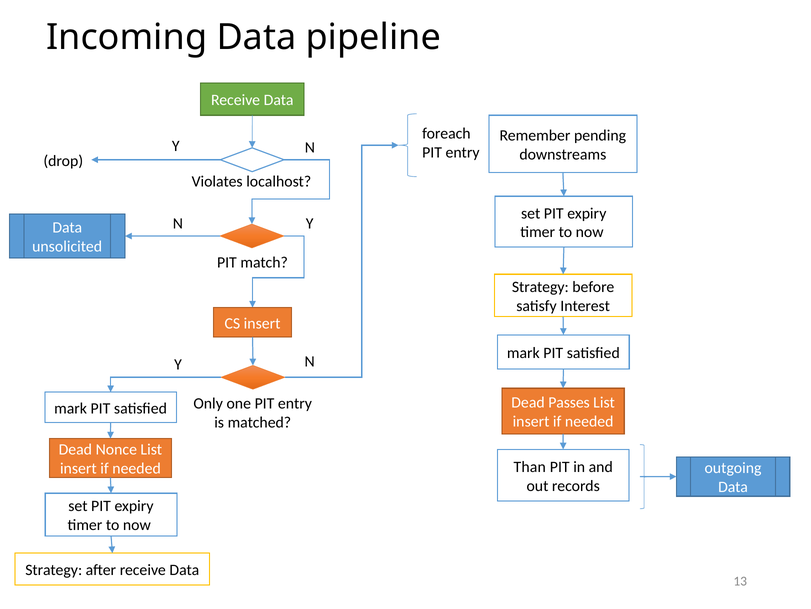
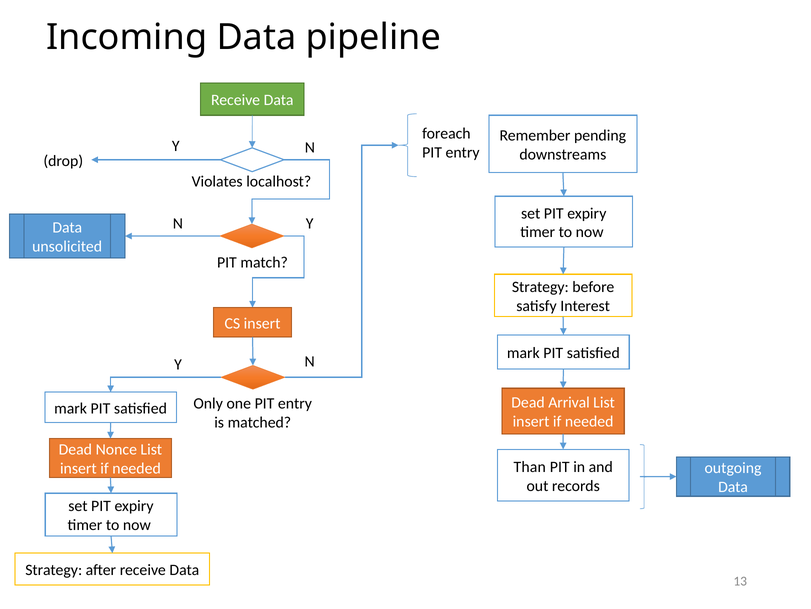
Passes: Passes -> Arrival
